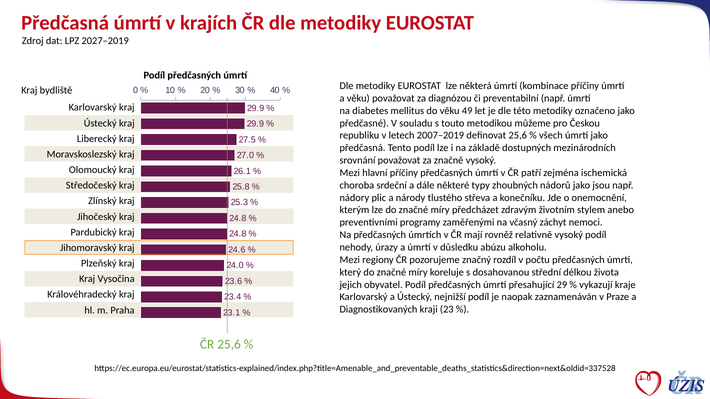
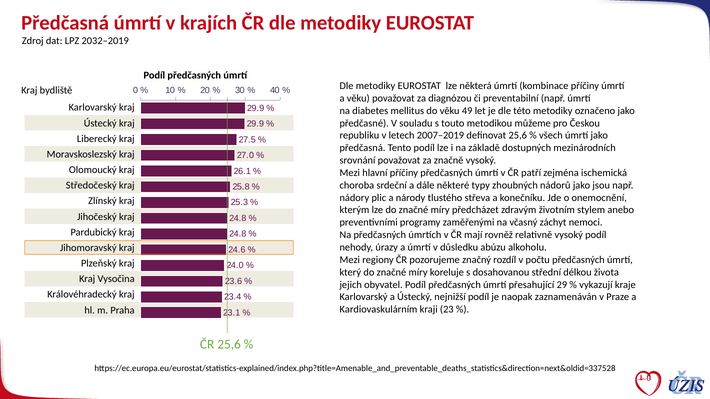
2027–2019: 2027–2019 -> 2032–2019
Diagnostikovaných: Diagnostikovaných -> Kardiovaskulárním
